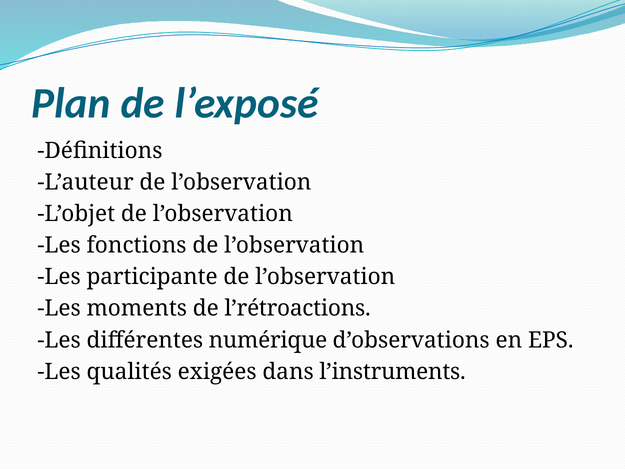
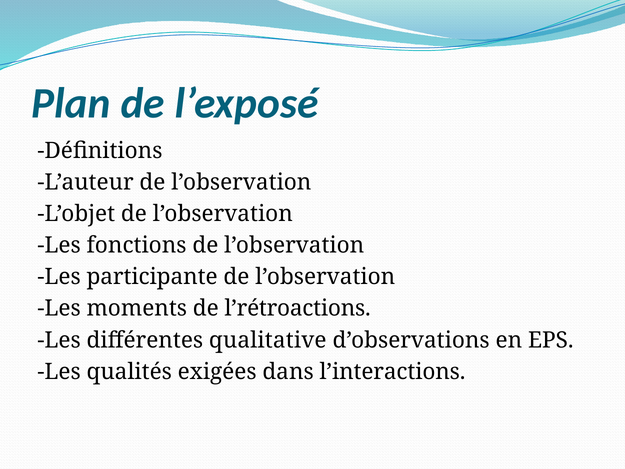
numérique: numérique -> qualitative
l’instruments: l’instruments -> l’interactions
